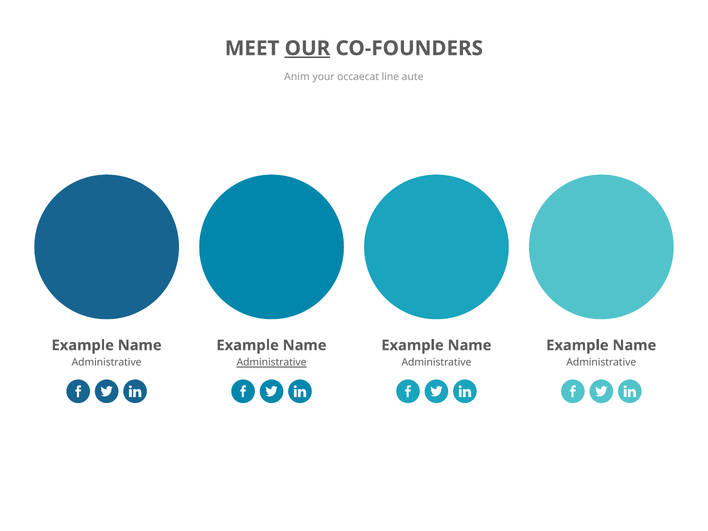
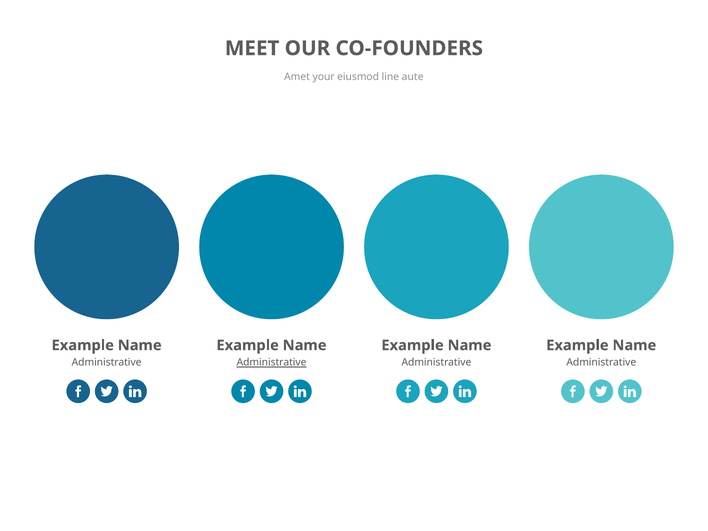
OUR underline: present -> none
Anim: Anim -> Amet
occaecat: occaecat -> eiusmod
